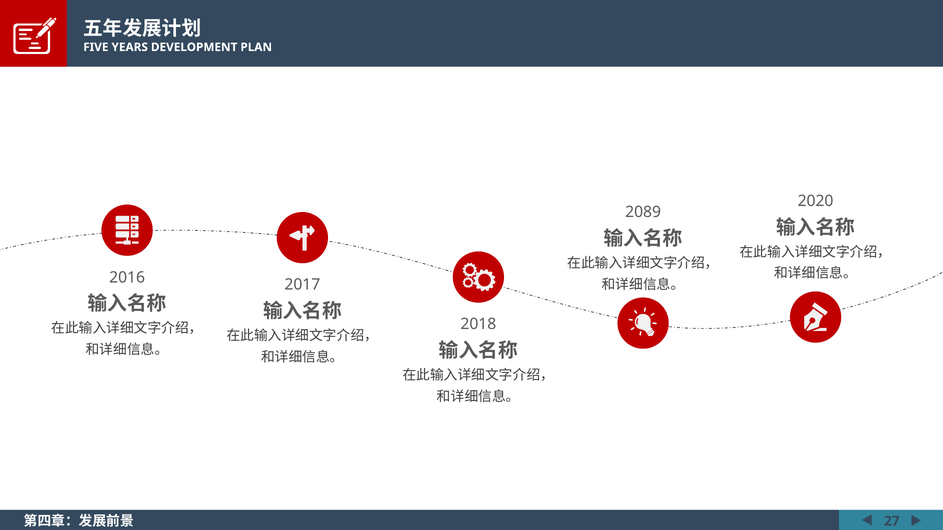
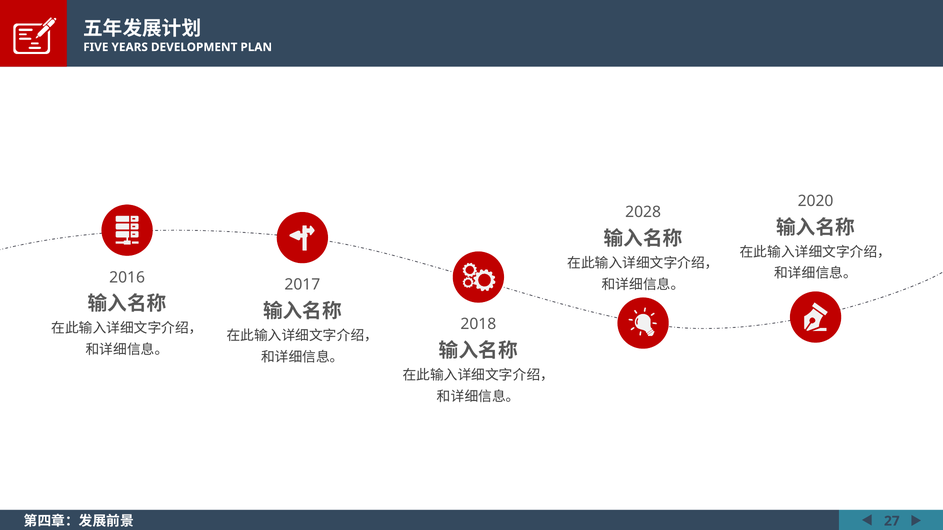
2089: 2089 -> 2028
